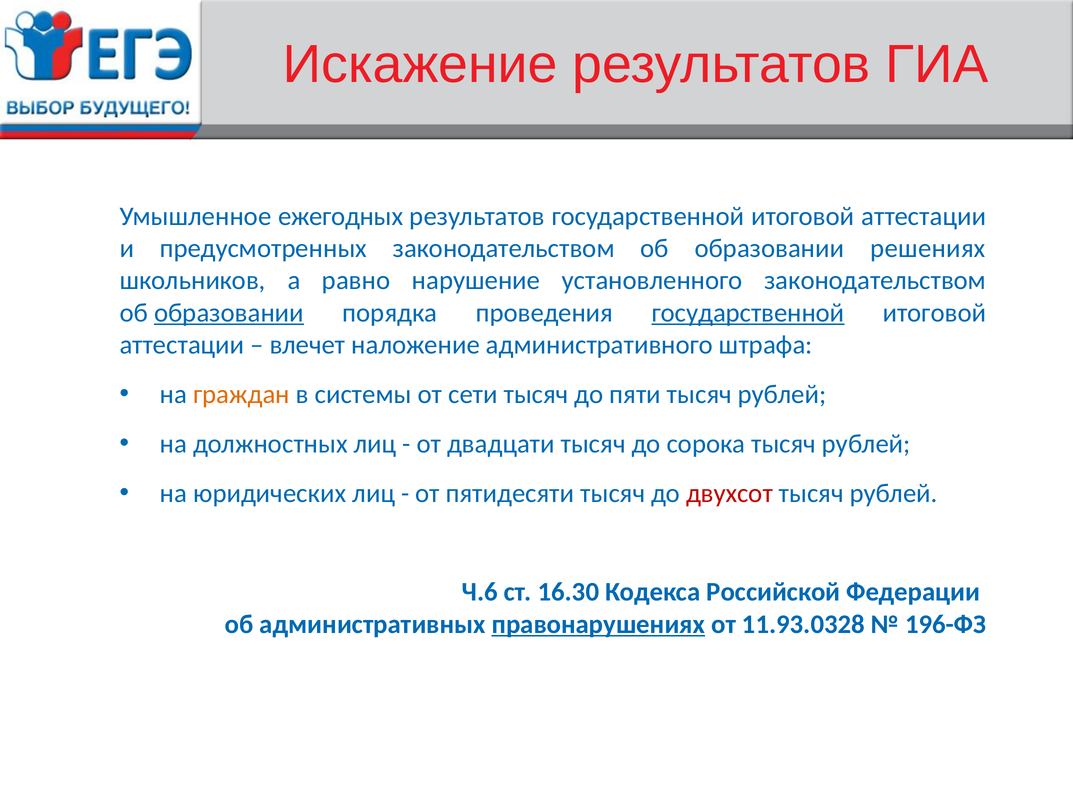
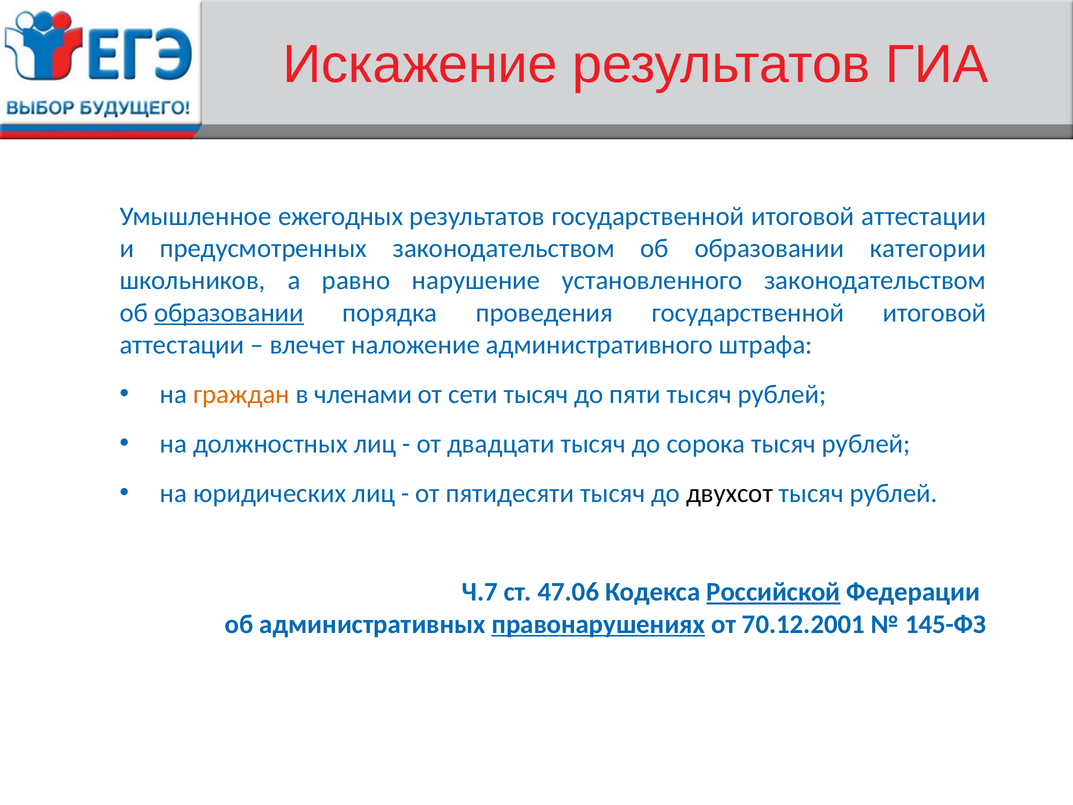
решениях: решениях -> категории
государственной at (748, 313) underline: present -> none
системы: системы -> членами
двухсот colour: red -> black
Ч.6: Ч.6 -> Ч.7
16.30: 16.30 -> 47.06
Российской underline: none -> present
11.93.0328: 11.93.0328 -> 70.12.2001
196-ФЗ: 196-ФЗ -> 145-ФЗ
